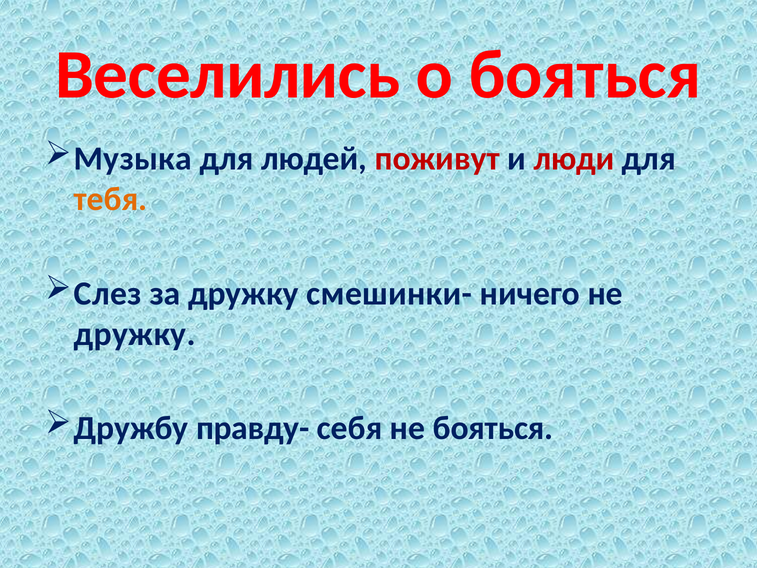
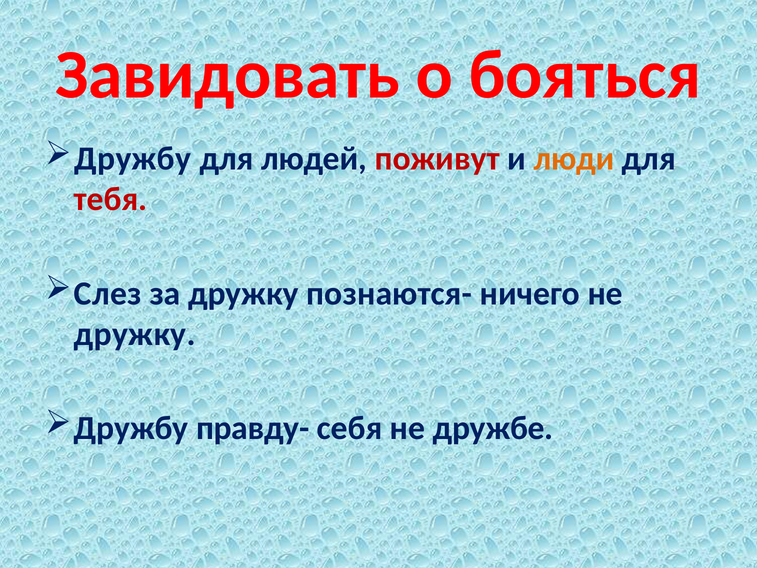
Веселились: Веселились -> Завидовать
Музыка at (133, 159): Музыка -> Дружбу
люди colour: red -> orange
тебя colour: orange -> red
смешинки-: смешинки- -> познаются-
не бояться: бояться -> дружбе
